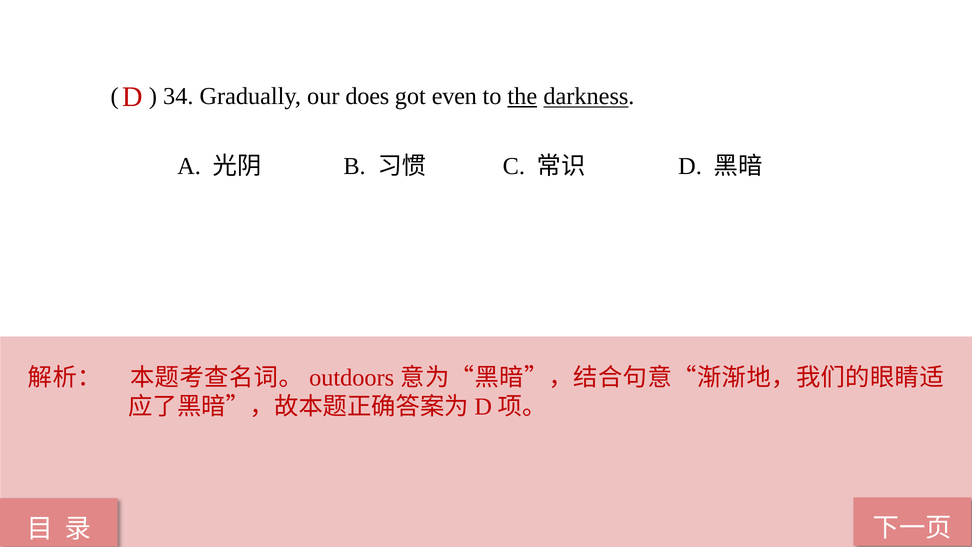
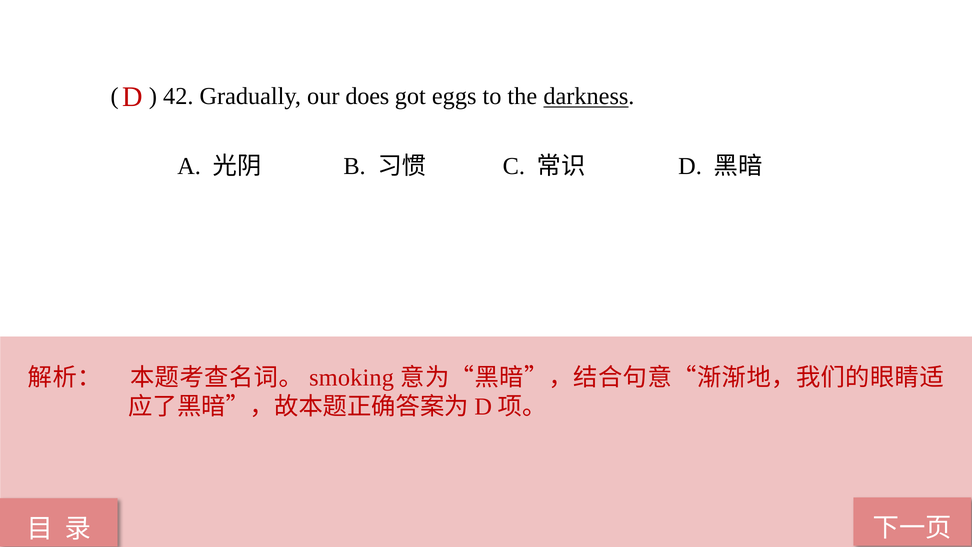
34: 34 -> 42
even: even -> eggs
the underline: present -> none
outdoors: outdoors -> smoking
